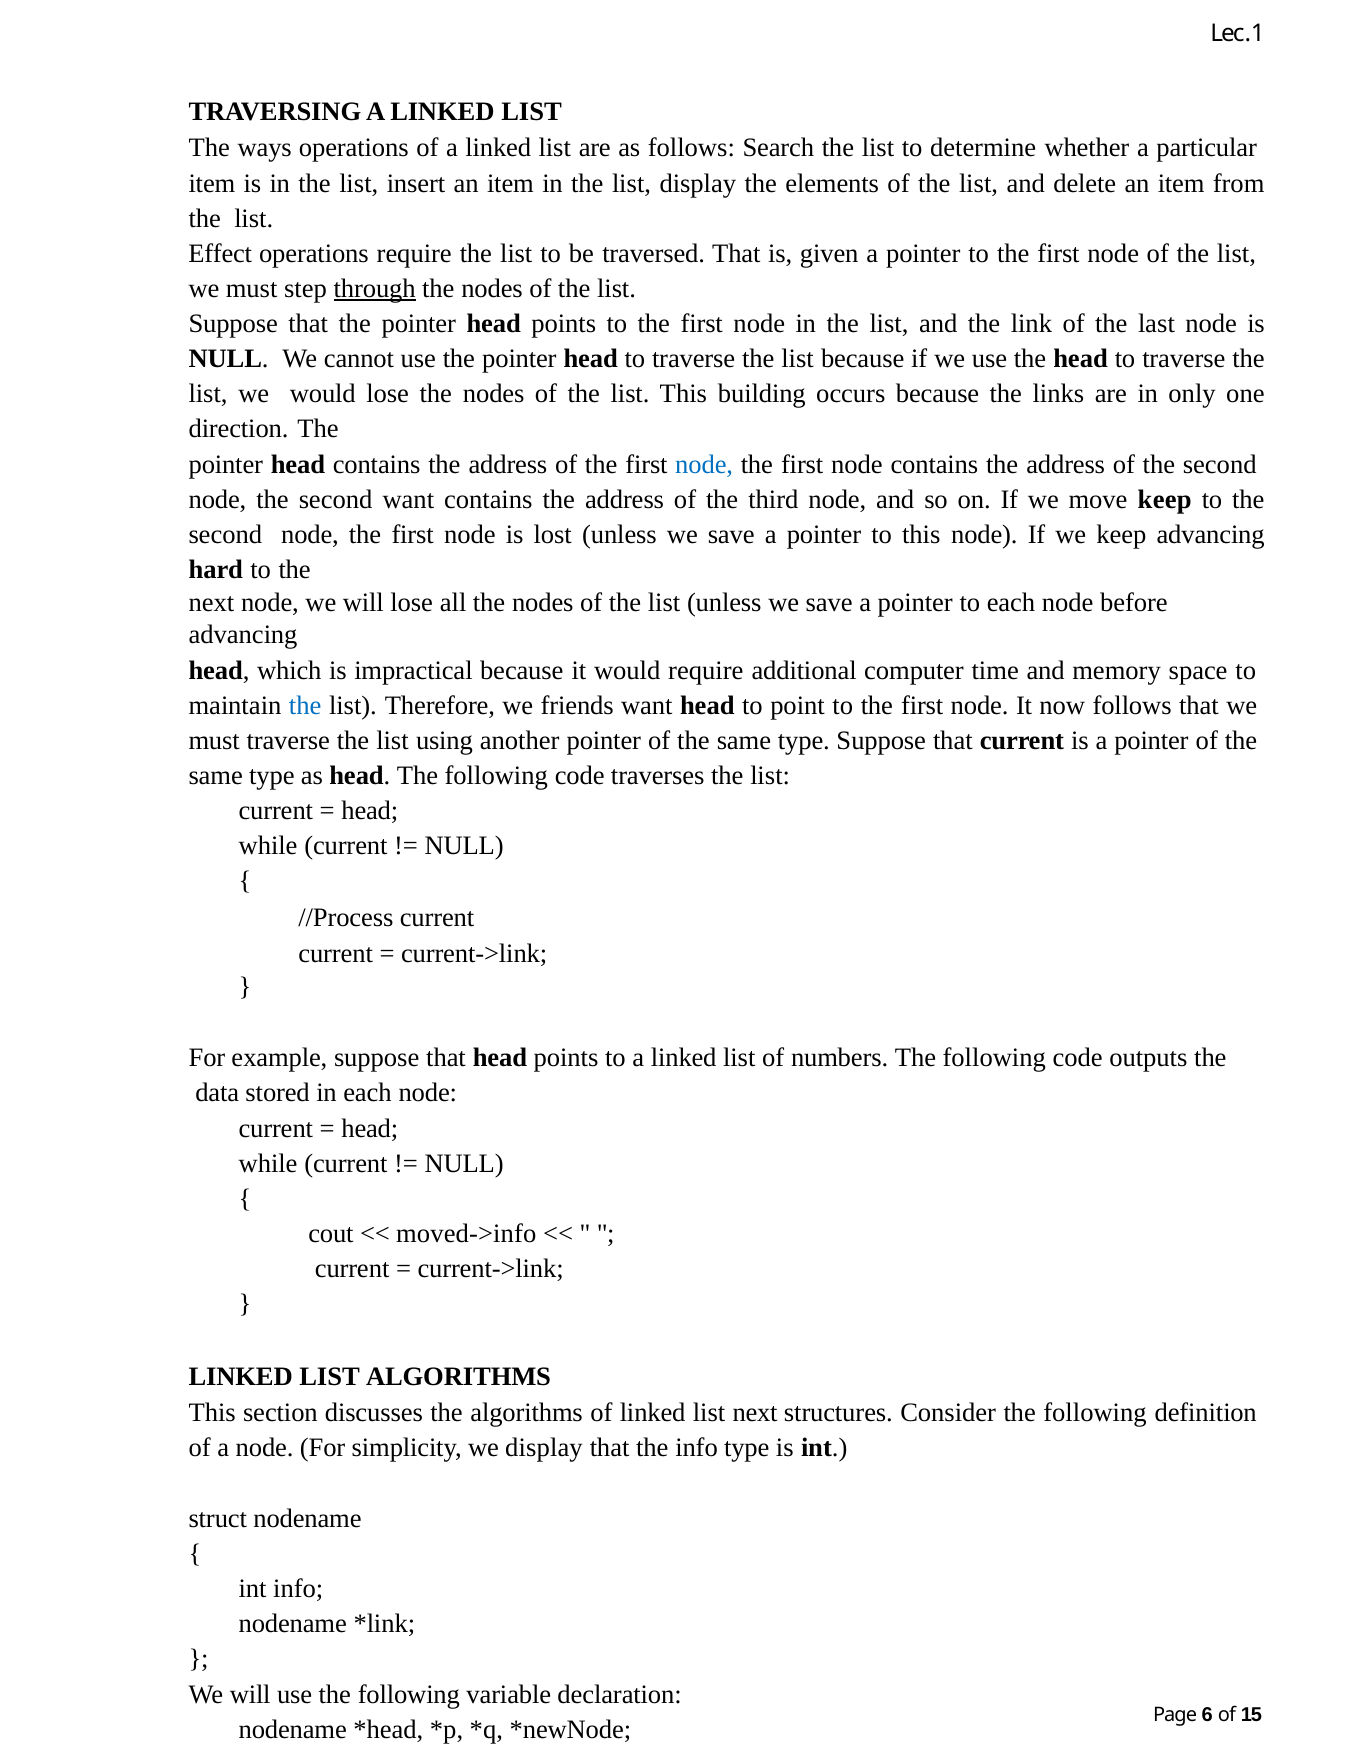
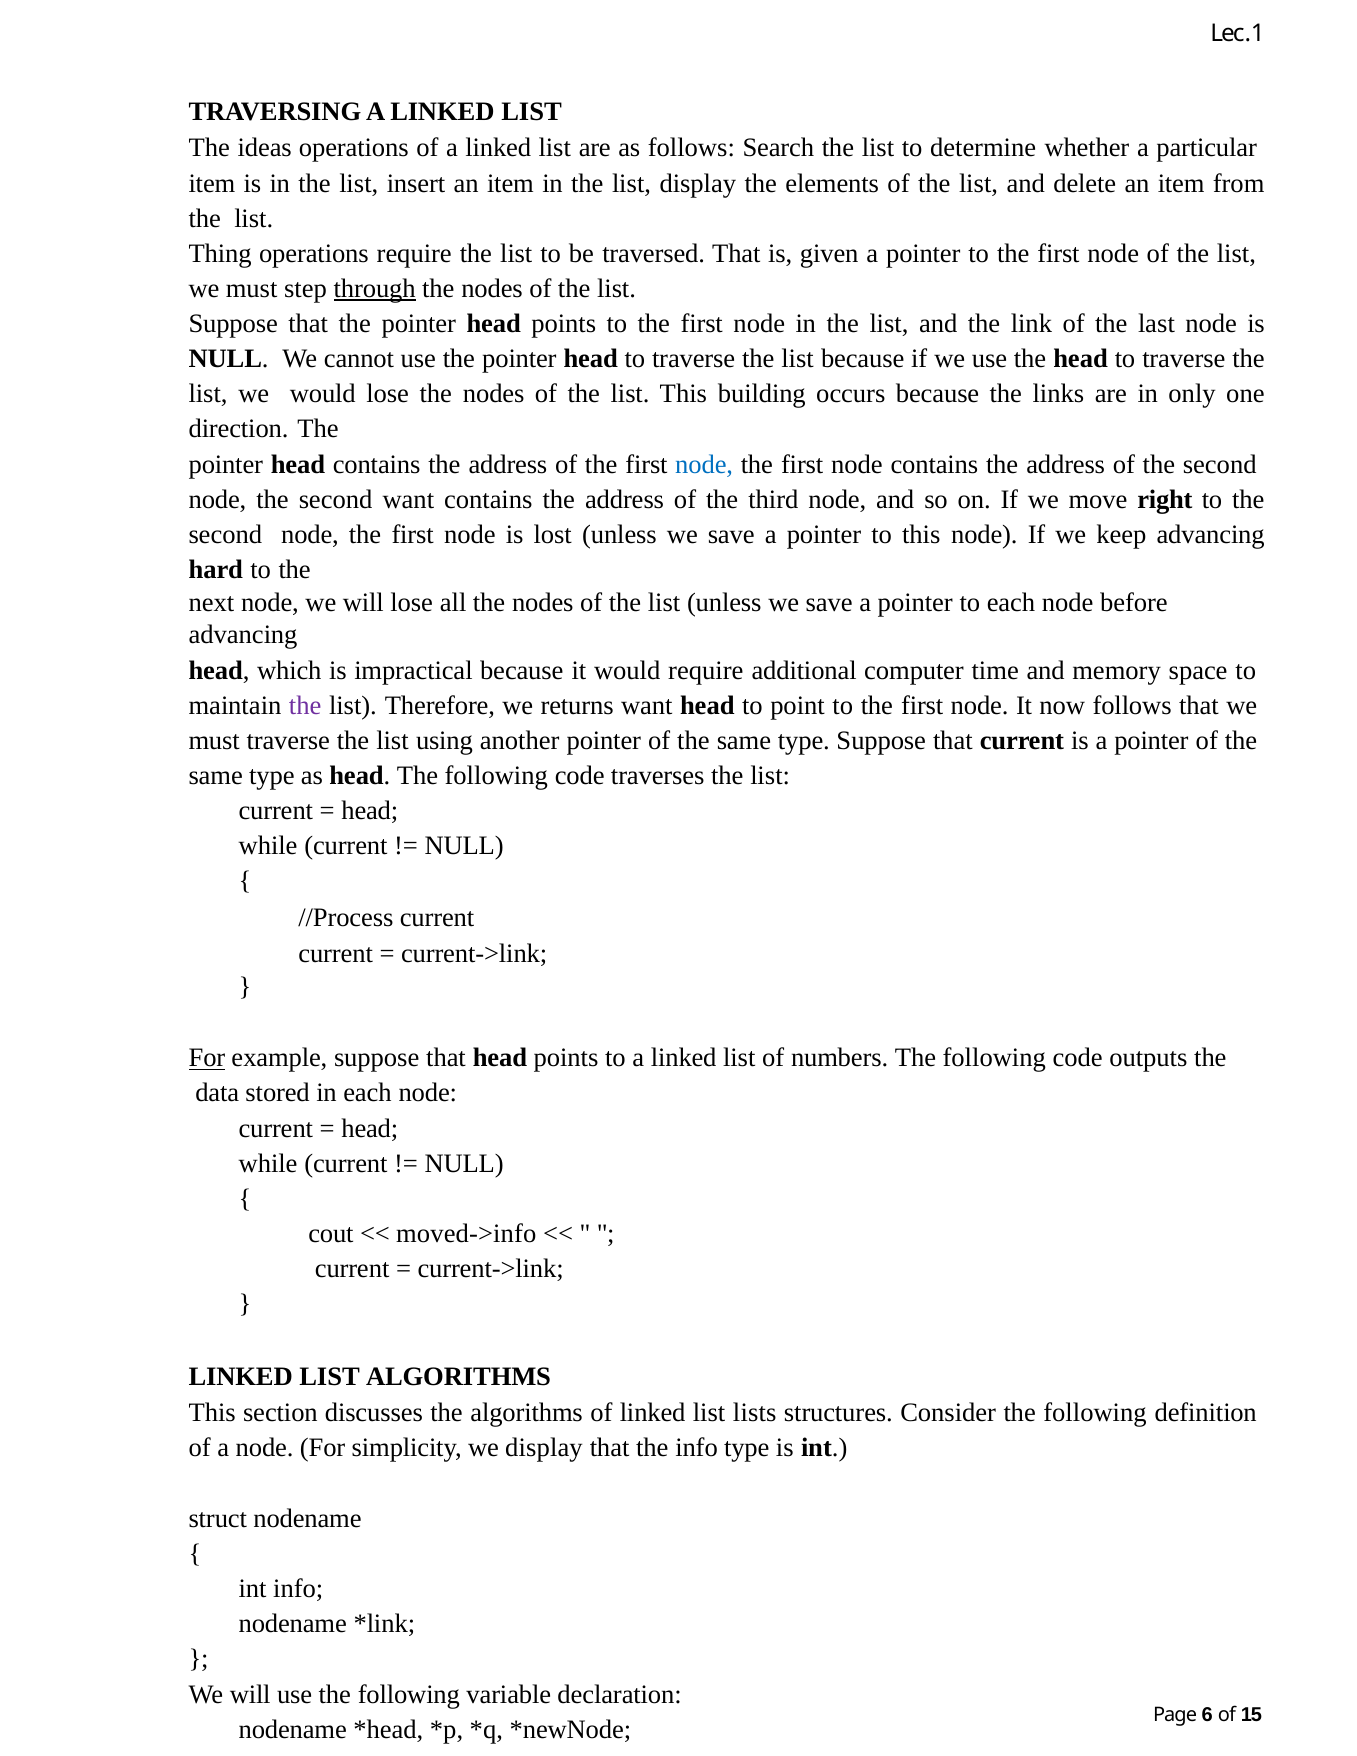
ways: ways -> ideas
Effect: Effect -> Thing
move keep: keep -> right
the at (305, 705) colour: blue -> purple
friends: friends -> returns
For at (207, 1058) underline: none -> present
list next: next -> lists
